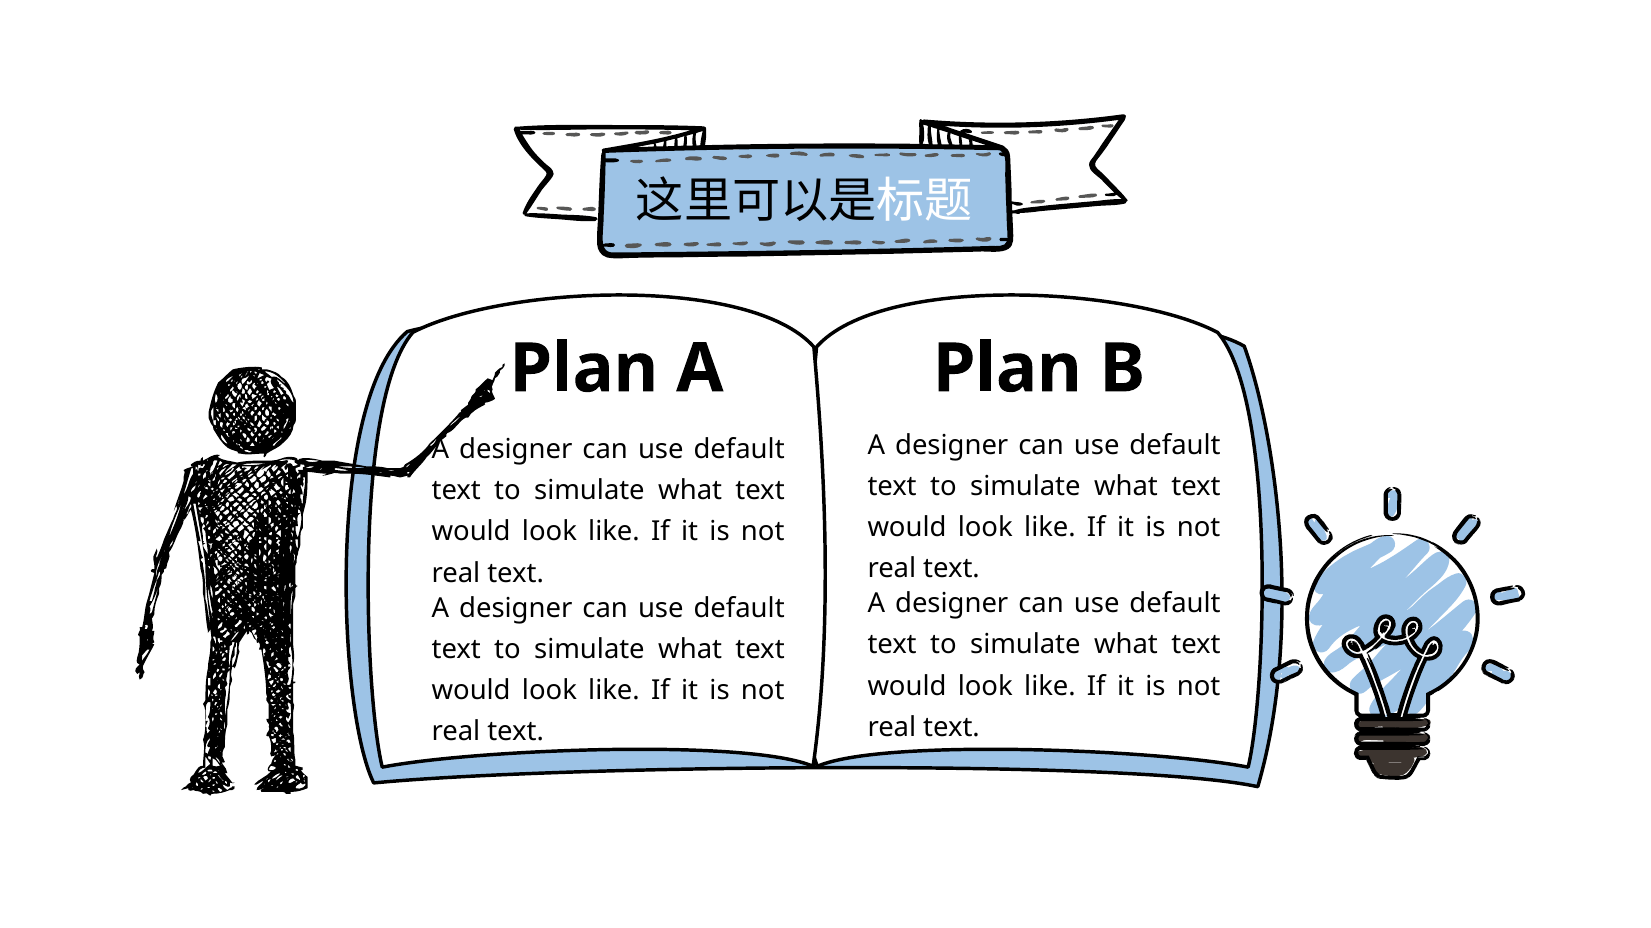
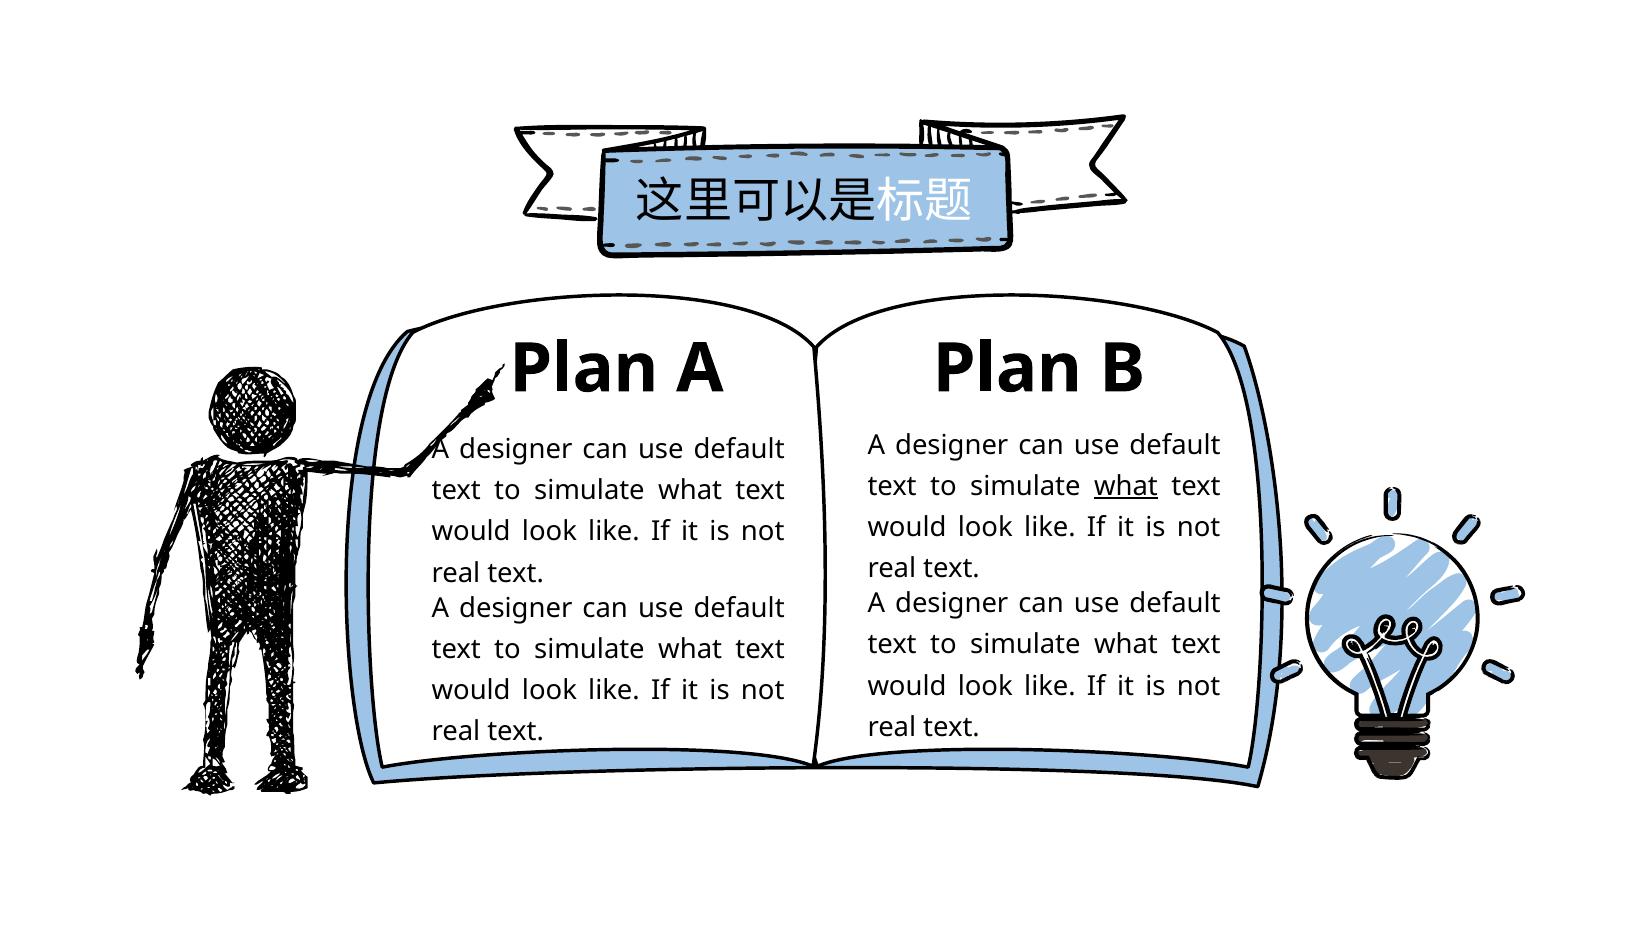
what at (1126, 487) underline: none -> present
